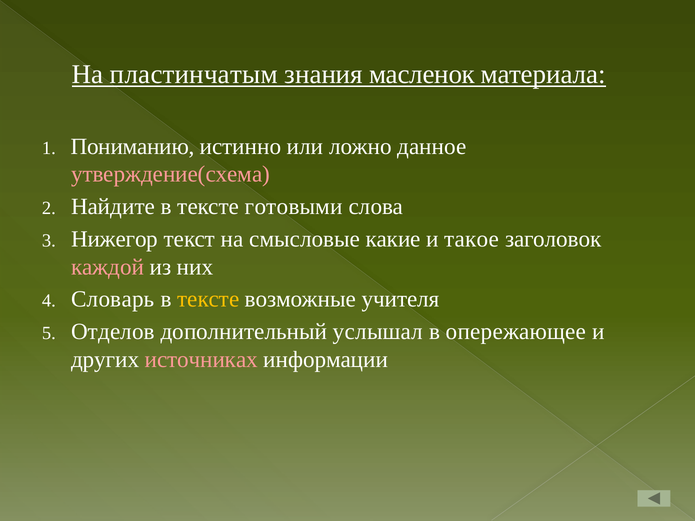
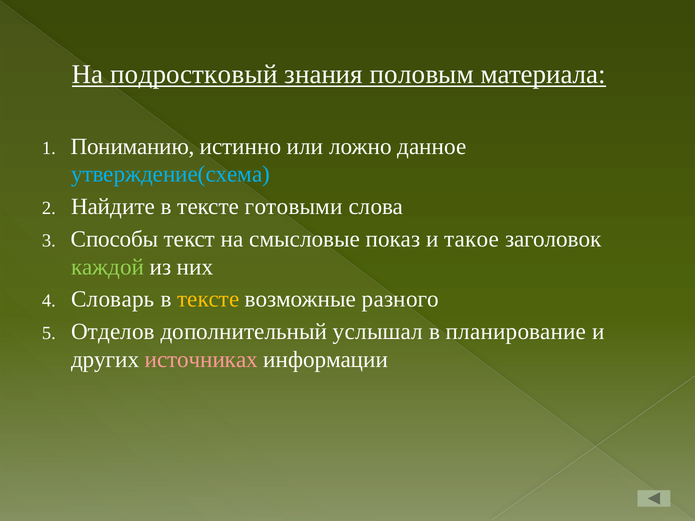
пластинчатым: пластинчатым -> подростковый
масленок: масленок -> половым
утверждение(схема colour: pink -> light blue
Нижегор: Нижегор -> Способы
какие: какие -> показ
каждой colour: pink -> light green
учителя: учителя -> разного
опережающее: опережающее -> планирование
